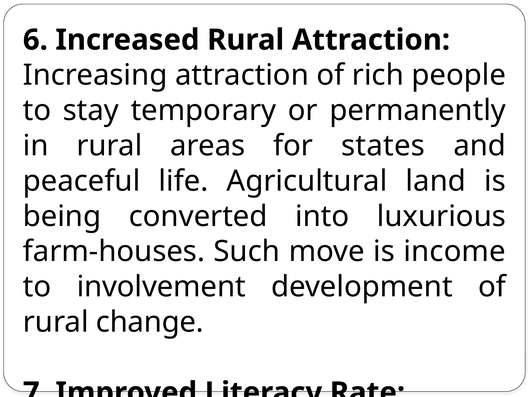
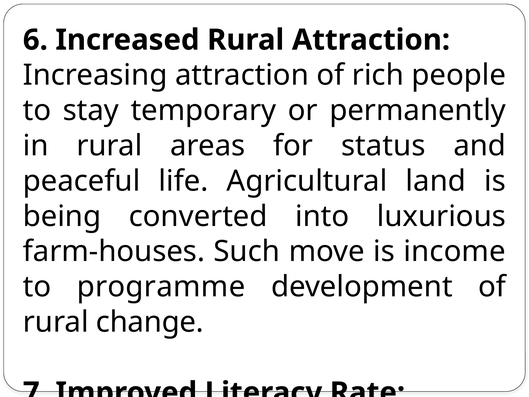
states: states -> status
involvement: involvement -> programme
